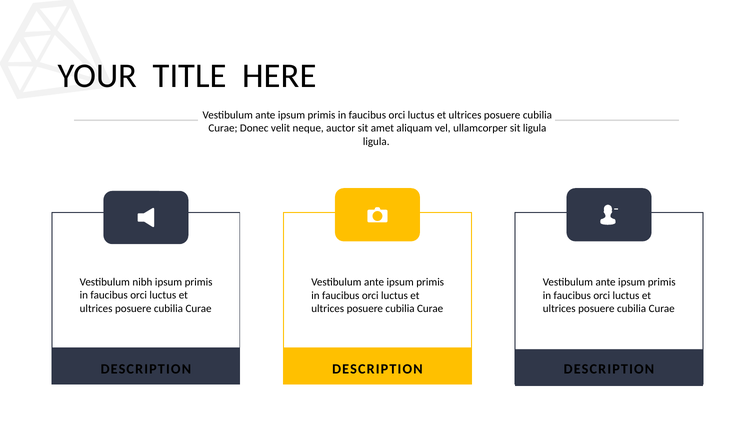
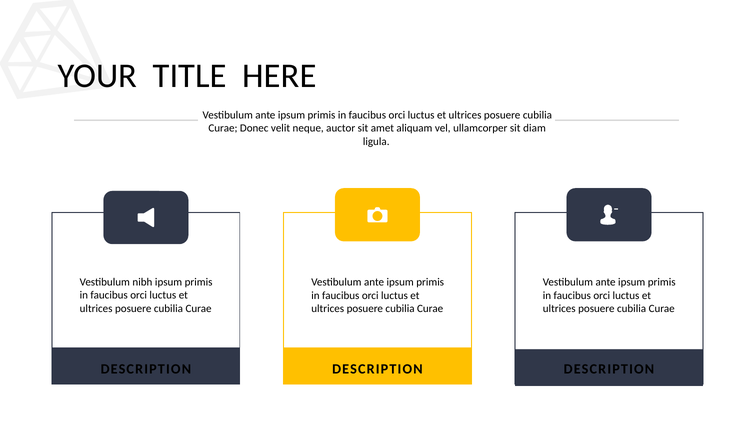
sit ligula: ligula -> diam
